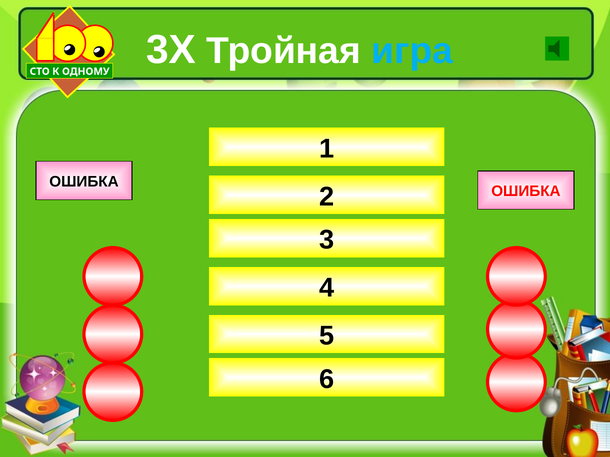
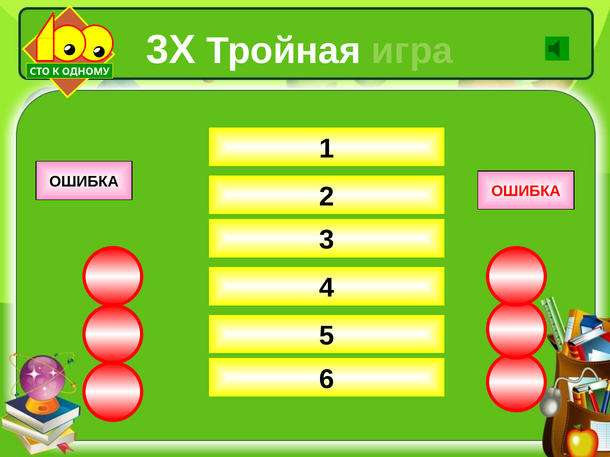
игра colour: light blue -> light green
